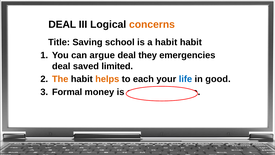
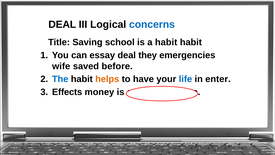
concerns colour: orange -> blue
argue: argue -> essay
deal at (61, 66): deal -> wife
limited: limited -> before
The colour: orange -> blue
each: each -> have
good: good -> enter
Formal: Formal -> Effects
